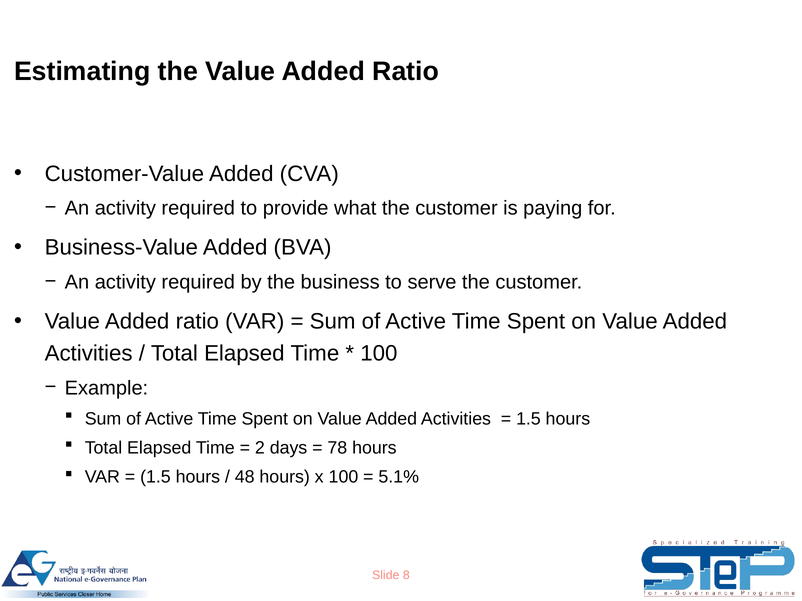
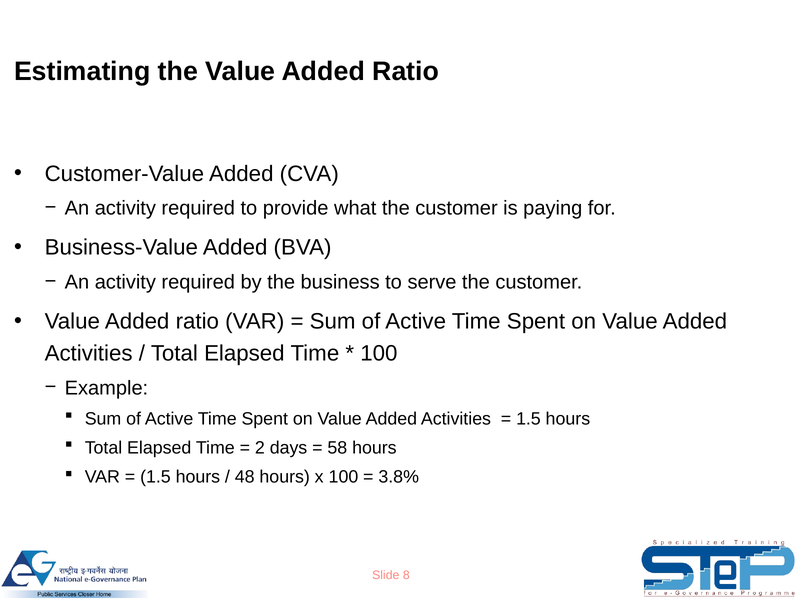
78: 78 -> 58
5.1%: 5.1% -> 3.8%
